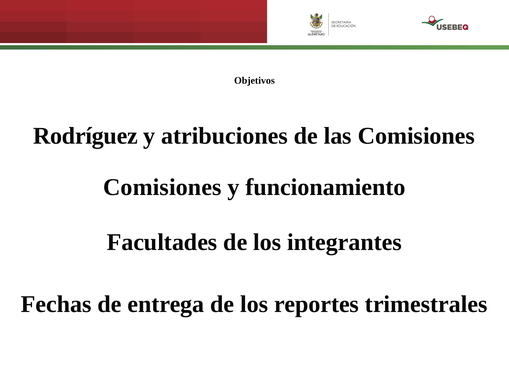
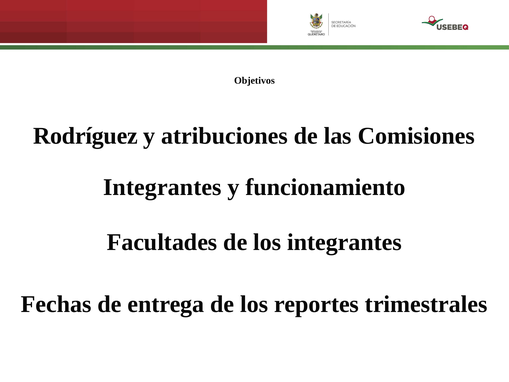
Comisiones at (162, 187): Comisiones -> Integrantes
